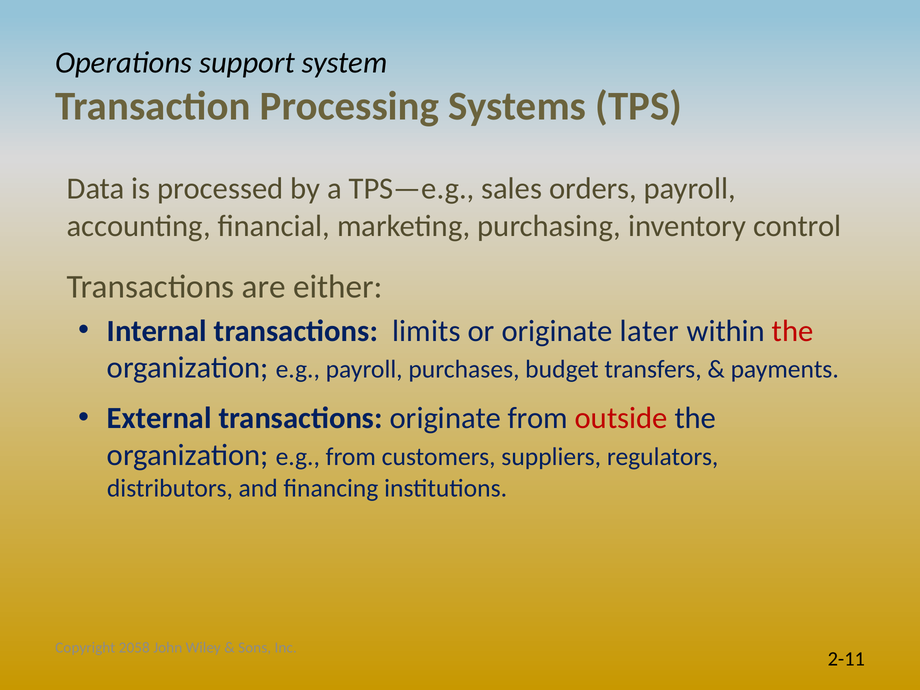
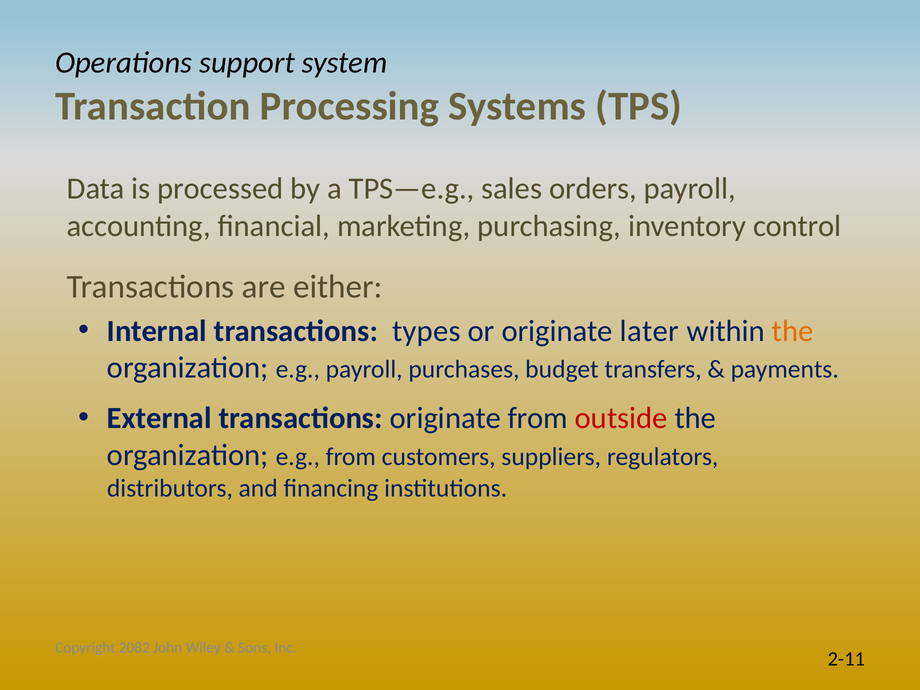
limits: limits -> types
the at (793, 331) colour: red -> orange
2058: 2058 -> 2082
